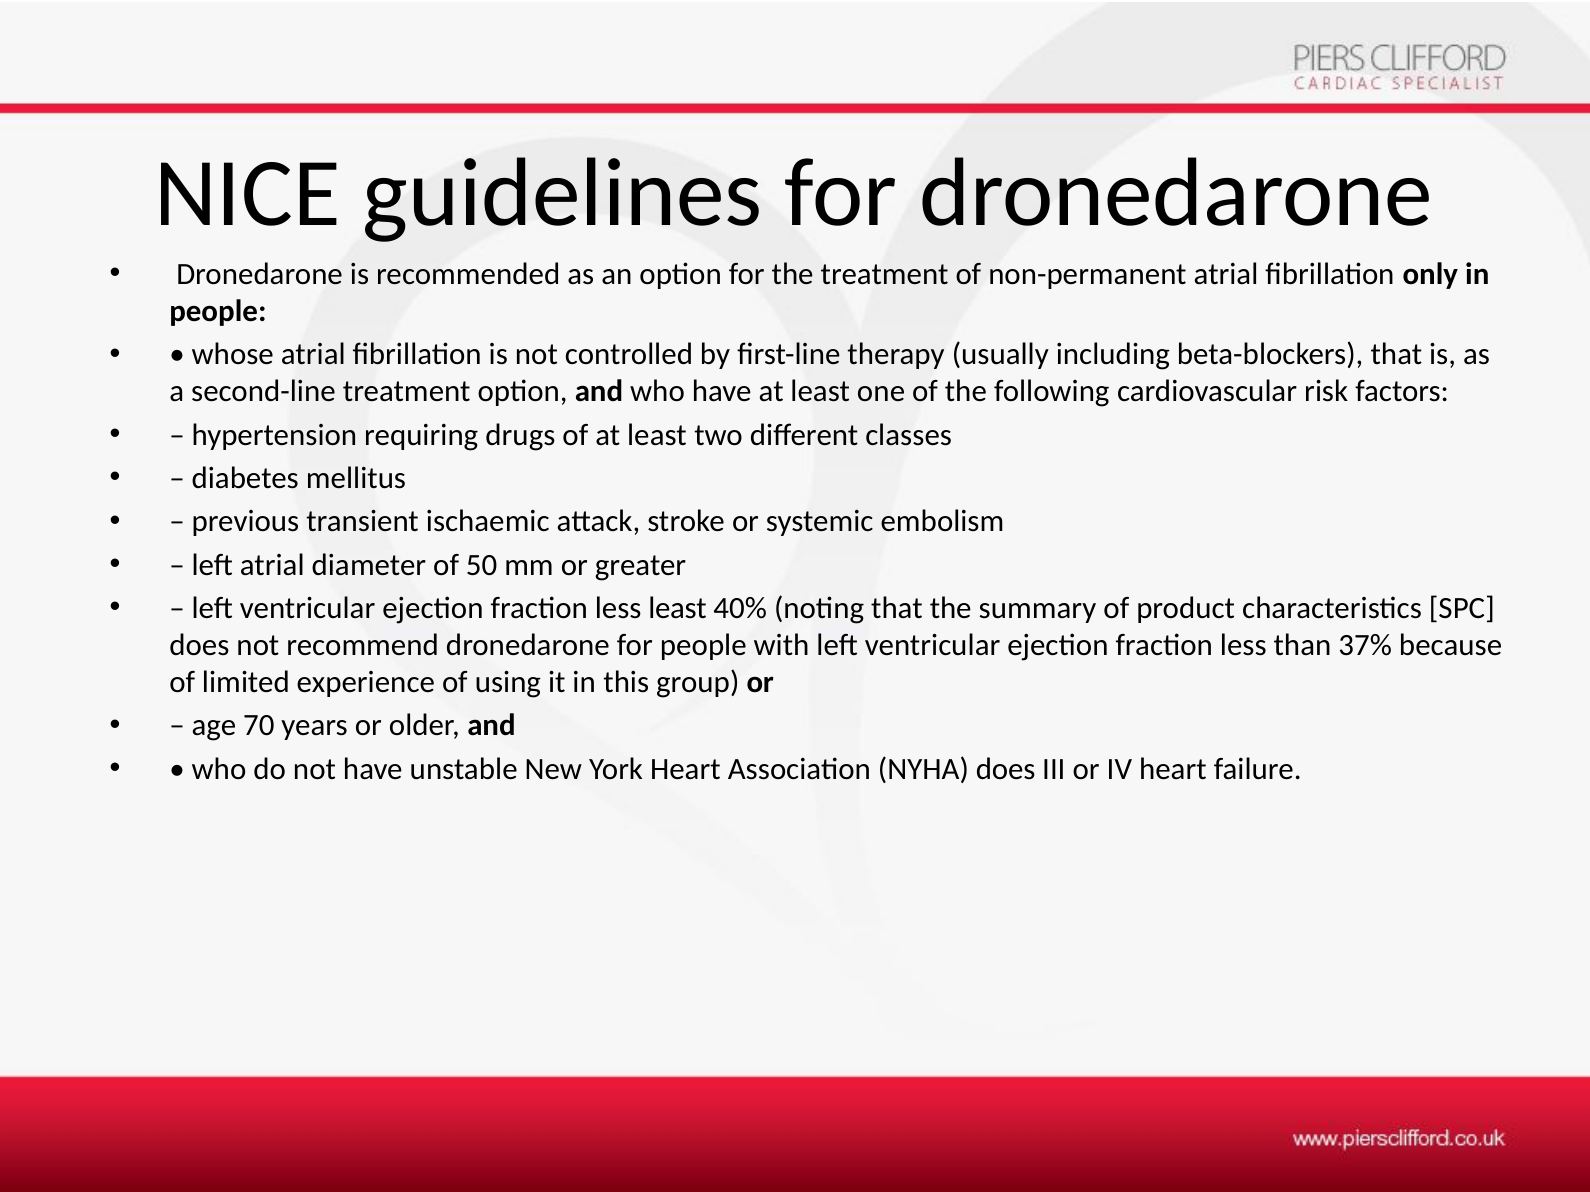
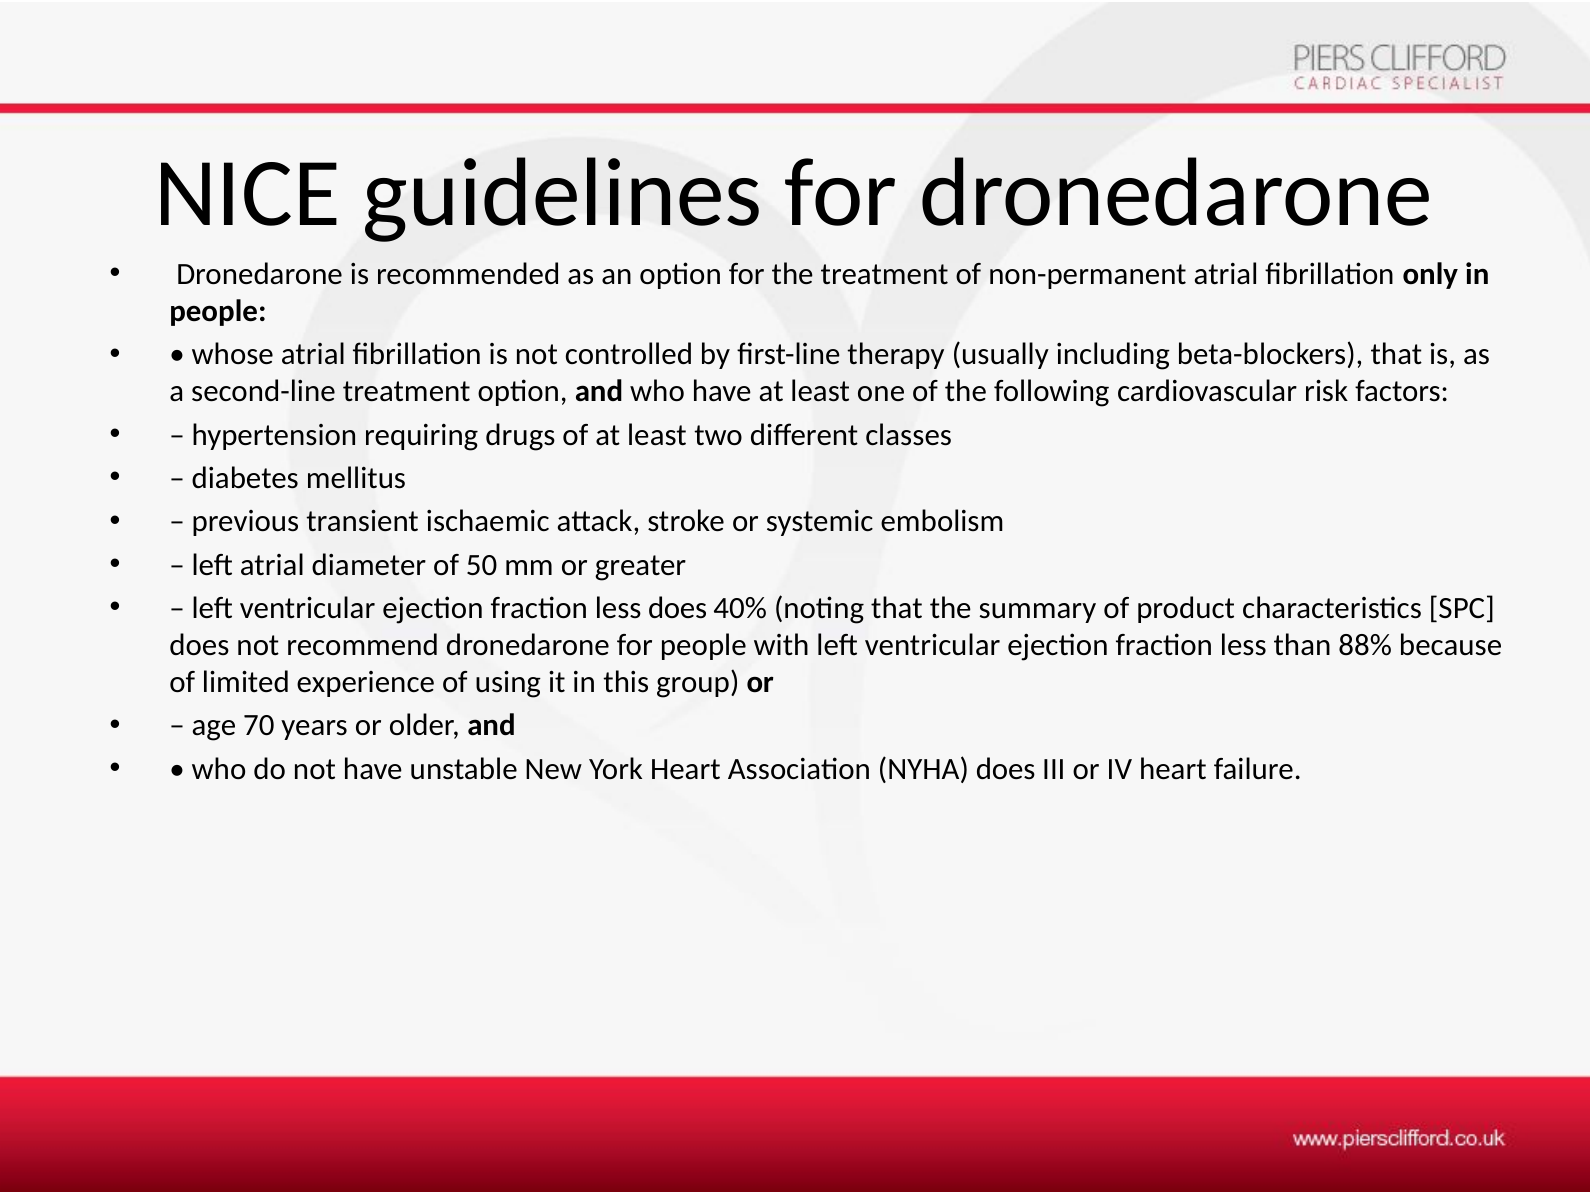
less least: least -> does
37%: 37% -> 88%
